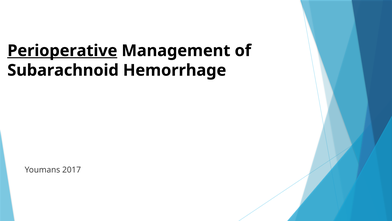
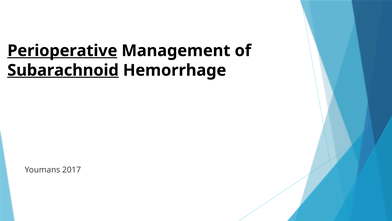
Subarachnoid underline: none -> present
